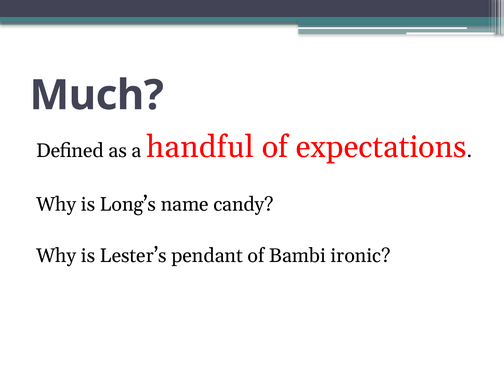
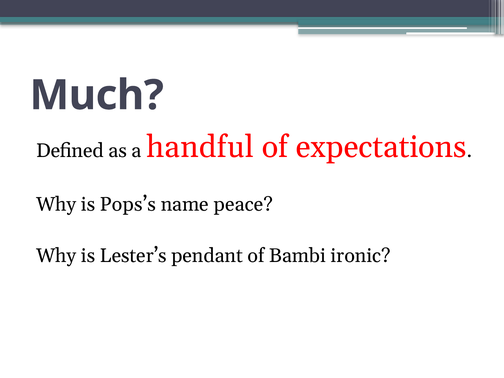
Long’s: Long’s -> Pops’s
candy: candy -> peace
